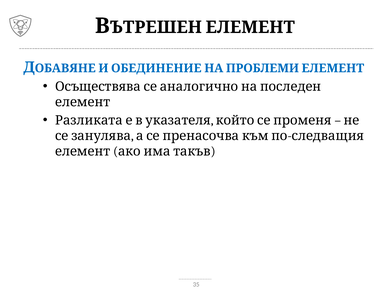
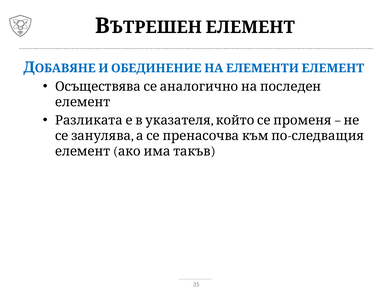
ПРОБЛЕМИ: ПРОБЛЕМИ -> ЕЛЕМЕНТИ
